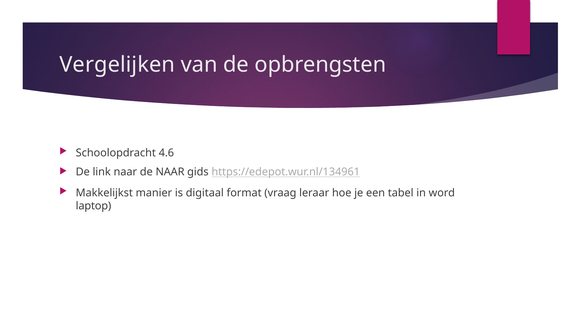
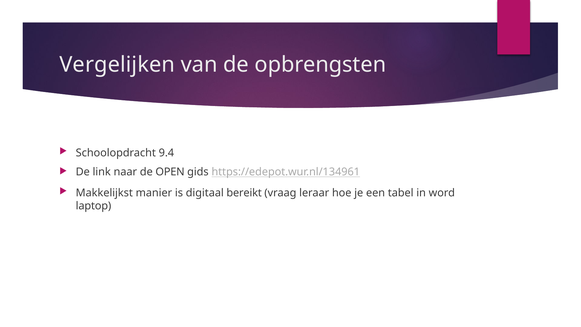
4.6: 4.6 -> 9.4
de NAAR: NAAR -> OPEN
format: format -> bereikt
